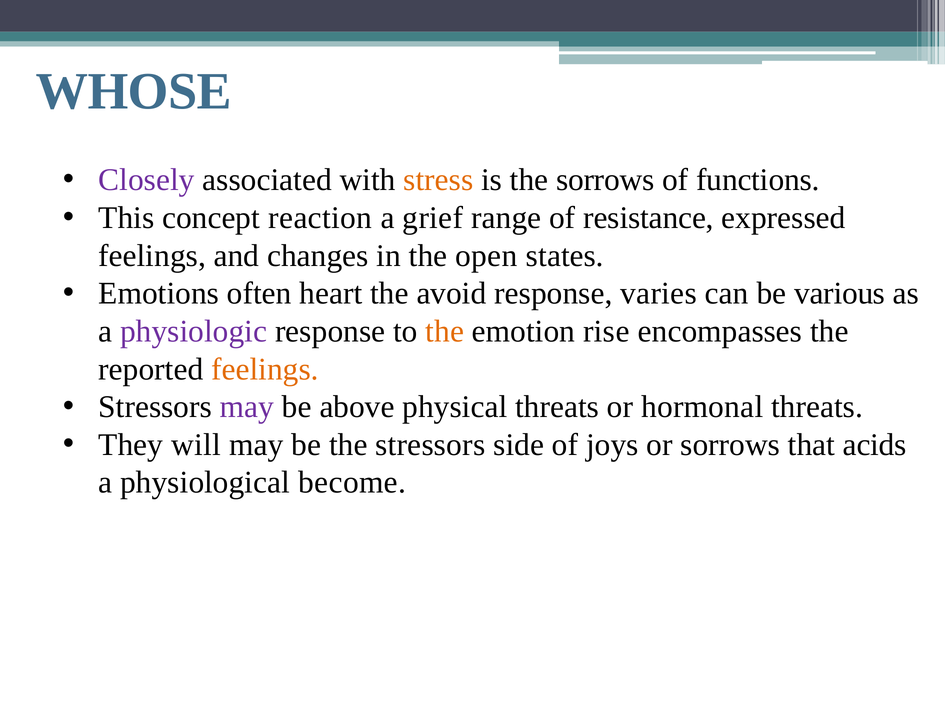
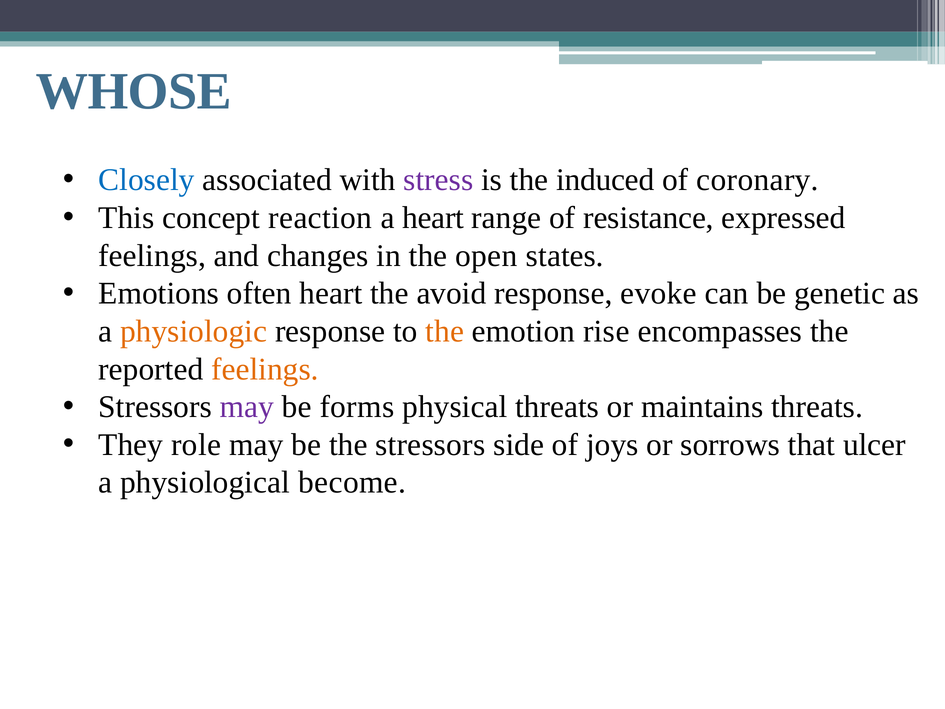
Closely colour: purple -> blue
stress colour: orange -> purple
the sorrows: sorrows -> induced
functions: functions -> coronary
a grief: grief -> heart
varies: varies -> evoke
various: various -> genetic
physiologic colour: purple -> orange
above: above -> forms
hormonal: hormonal -> maintains
will: will -> role
acids: acids -> ulcer
